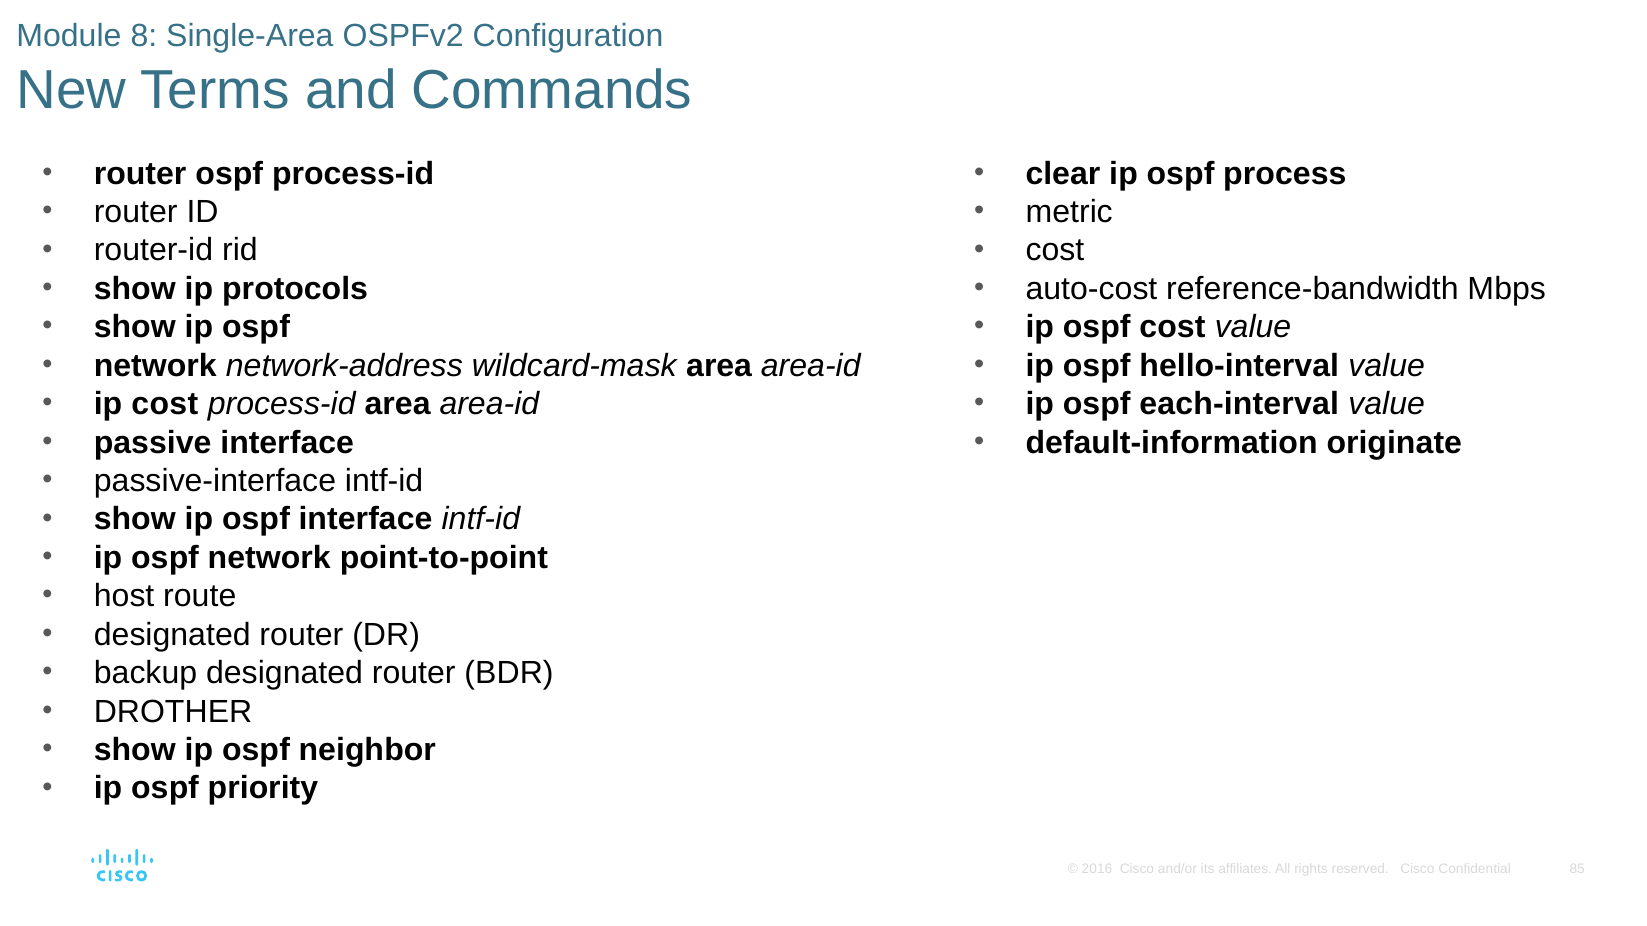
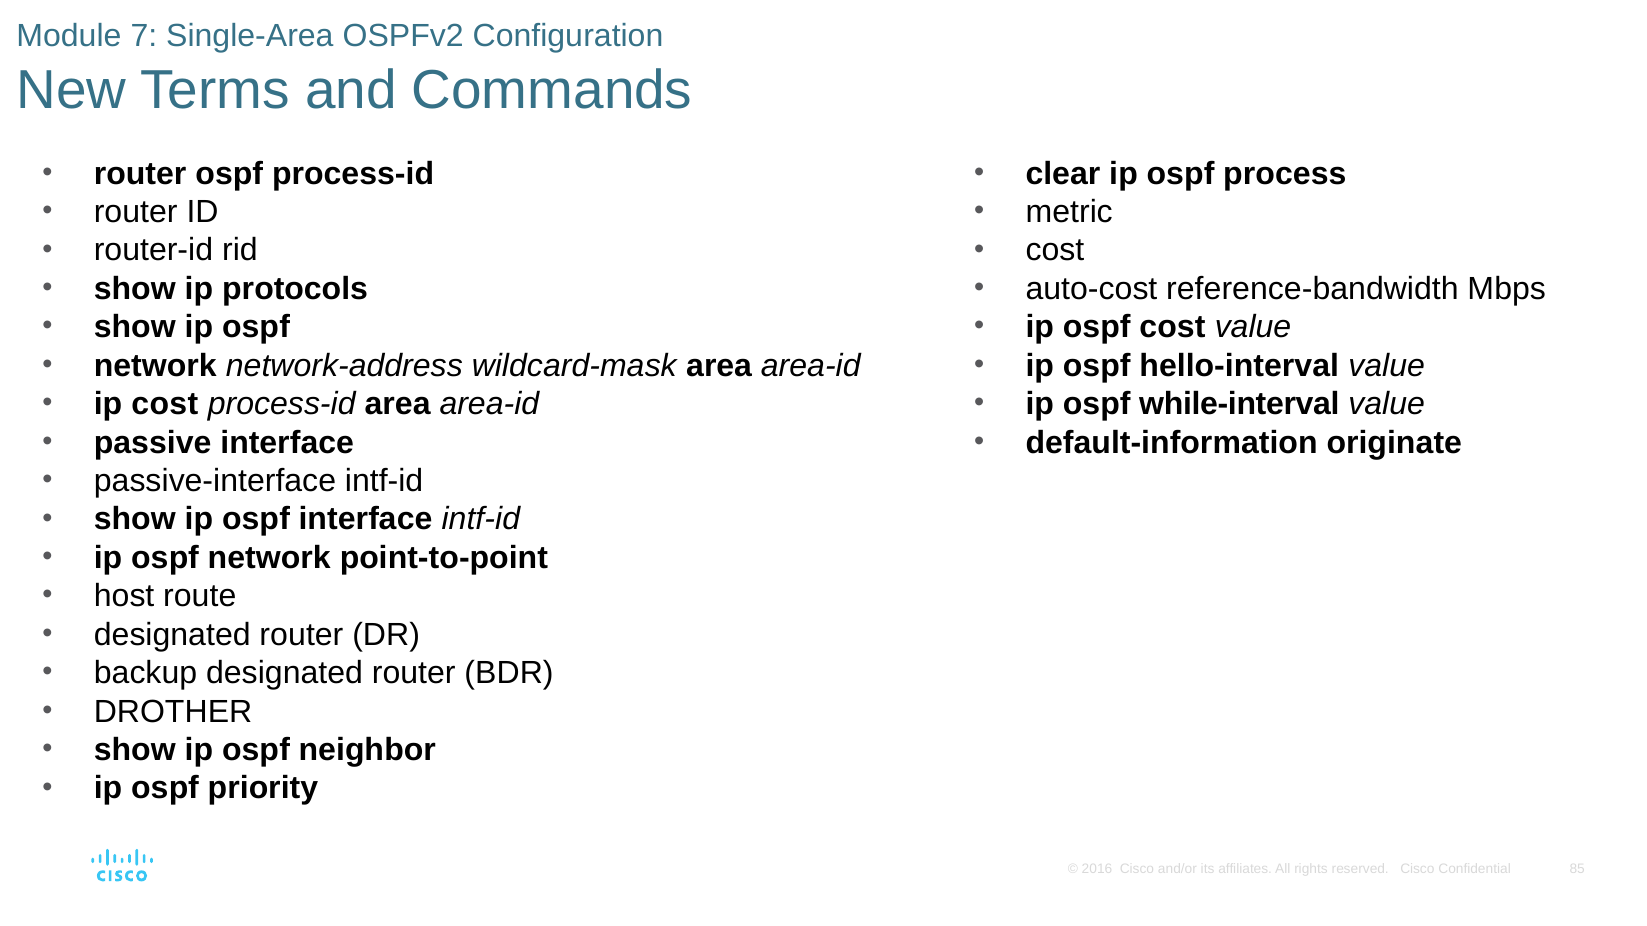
8: 8 -> 7
each-interval: each-interval -> while-interval
